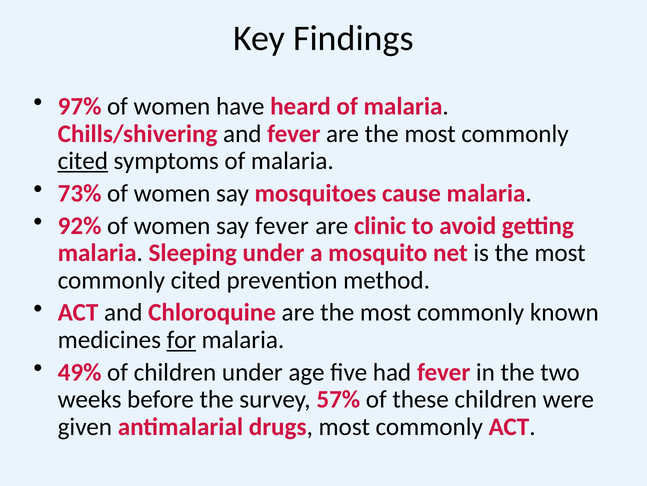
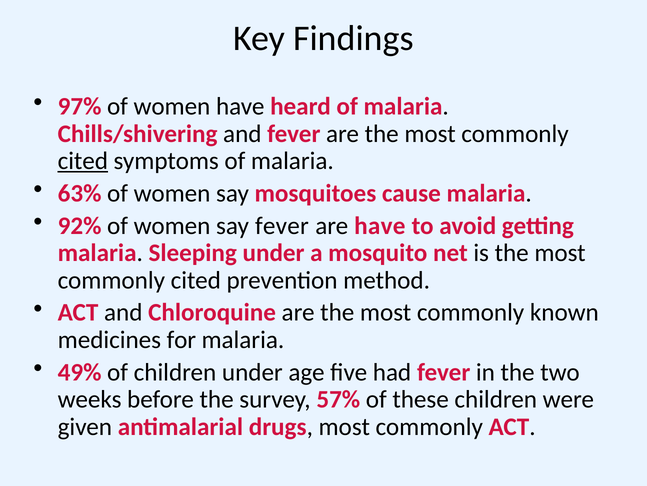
73%: 73% -> 63%
are clinic: clinic -> have
for underline: present -> none
